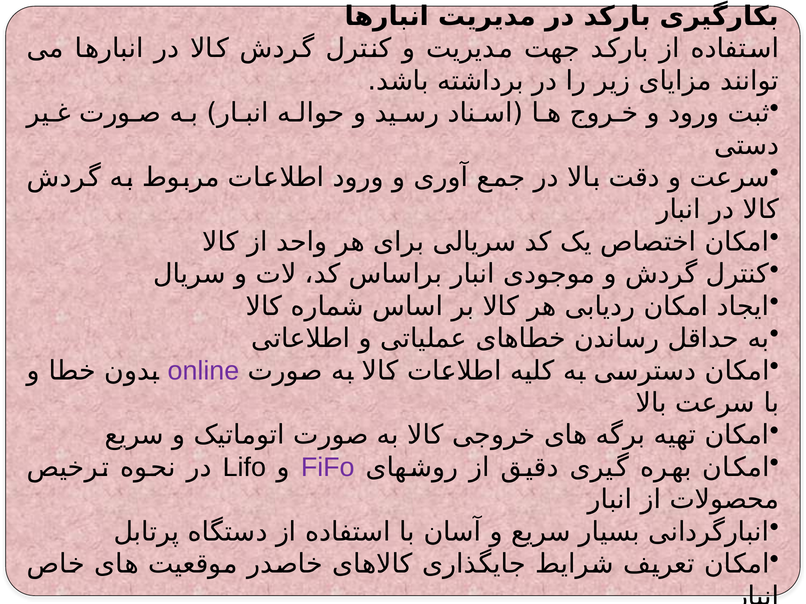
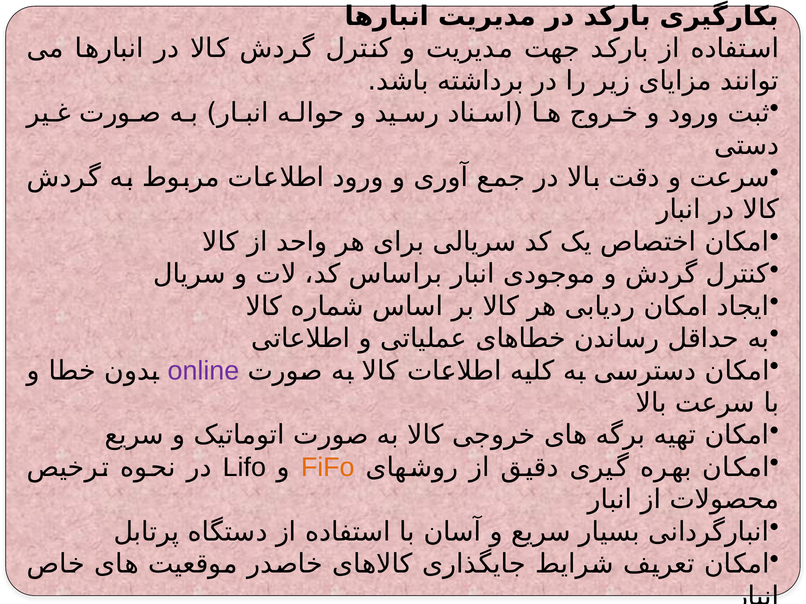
FiFo colour: purple -> orange
